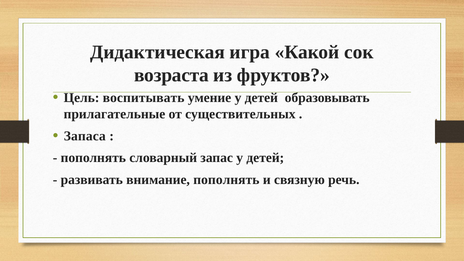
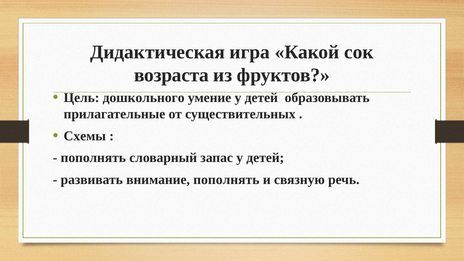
воспитывать: воспитывать -> дошкольного
Запаса: Запаса -> Схемы
